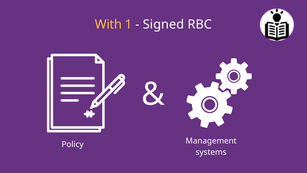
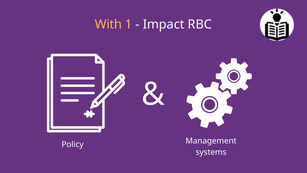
Signed: Signed -> Impact
